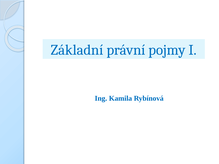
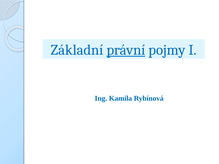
právní underline: none -> present
